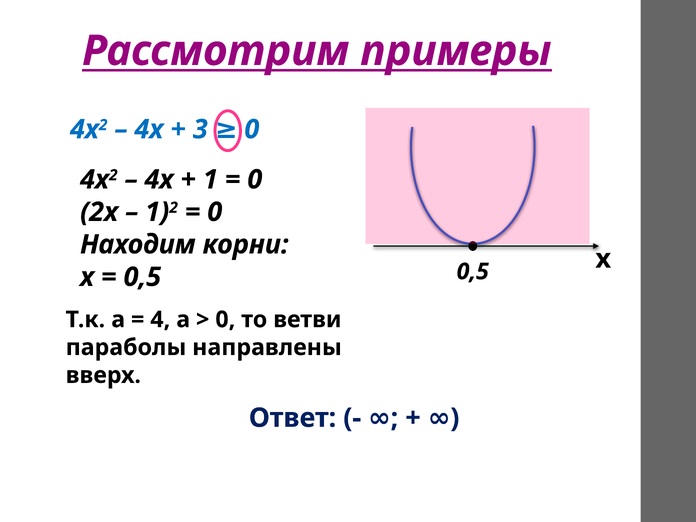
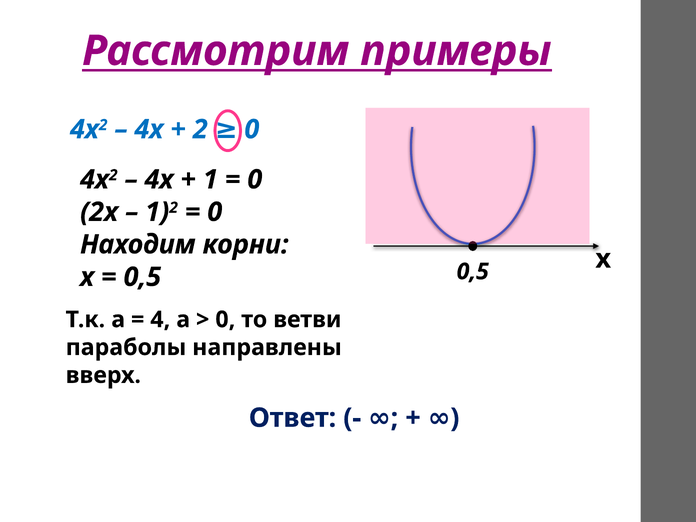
3 at (200, 129): 3 -> 2
